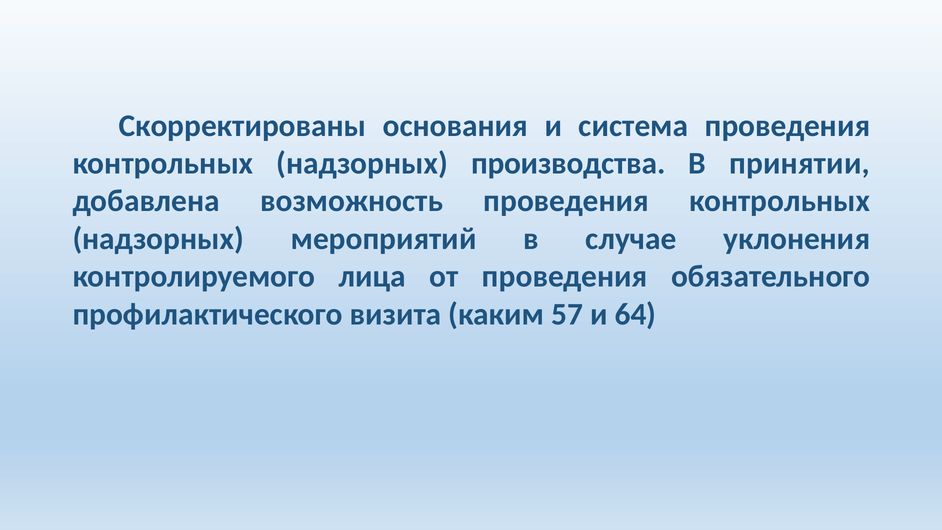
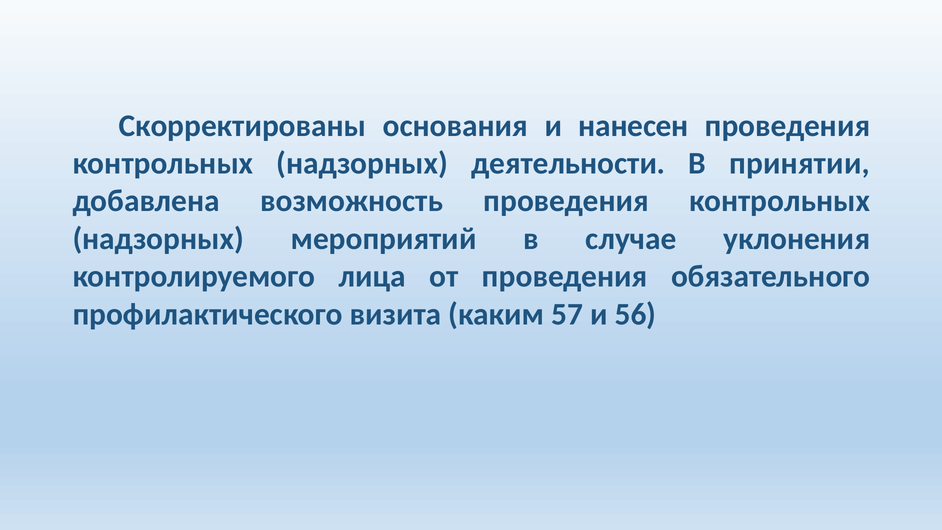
система: система -> нанесен
производства: производства -> деятельности
64: 64 -> 56
